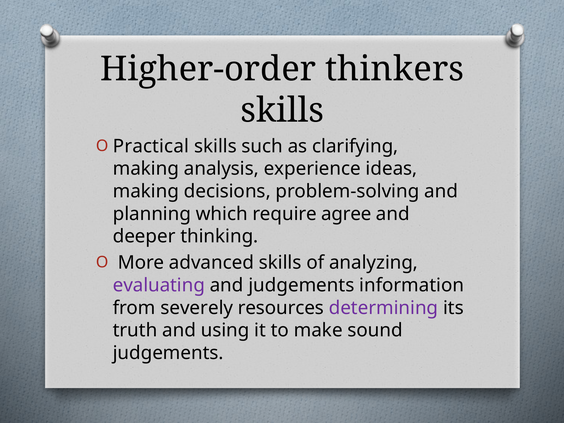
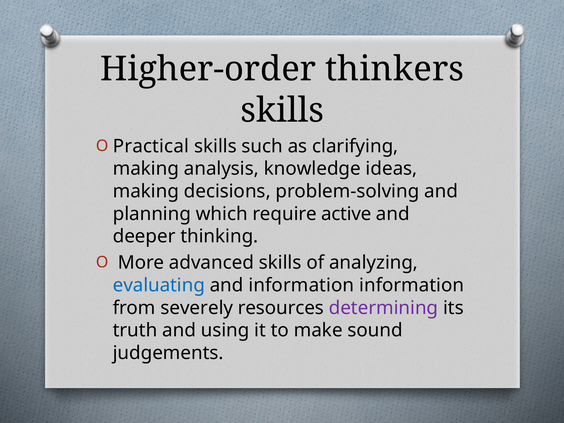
experience: experience -> knowledge
agree: agree -> active
evaluating colour: purple -> blue
and judgements: judgements -> information
